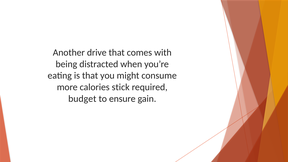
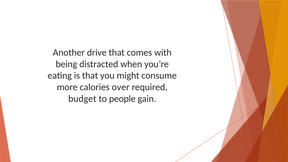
stick: stick -> over
ensure: ensure -> people
